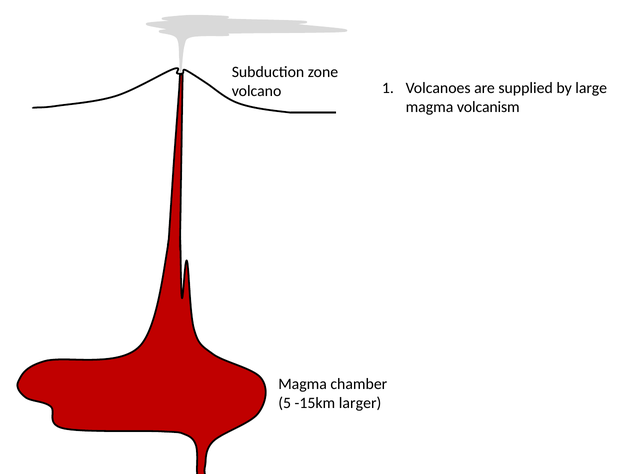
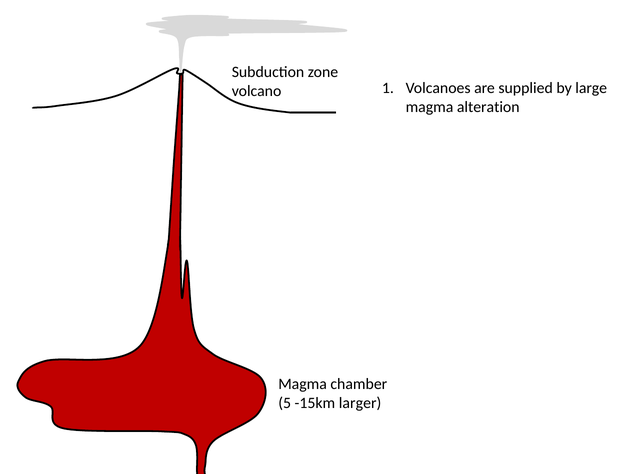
volcanism: volcanism -> alteration
